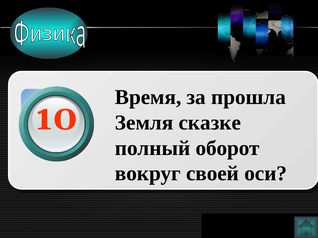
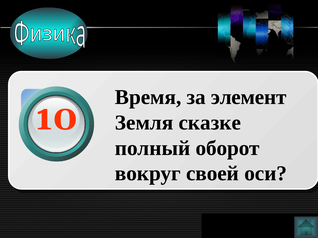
прошла: прошла -> элемент
